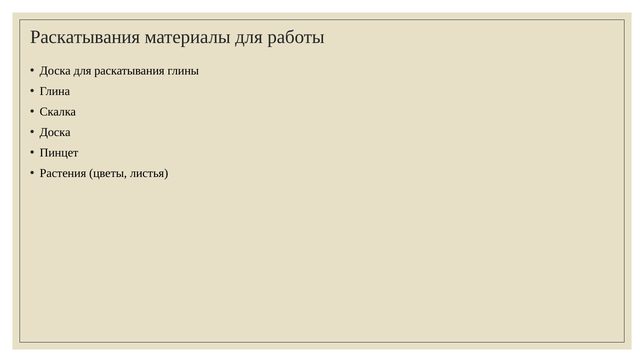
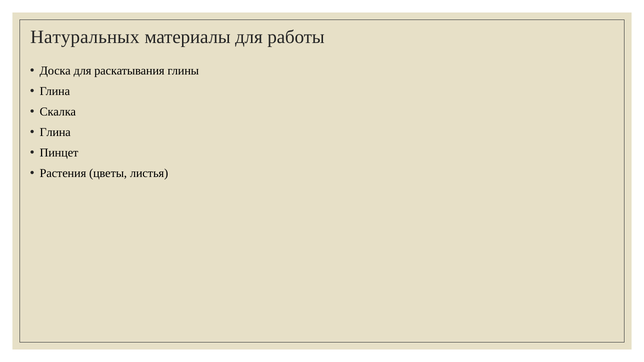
Раскатывания at (85, 37): Раскатывания -> Натуральных
Доска at (55, 132): Доска -> Глина
